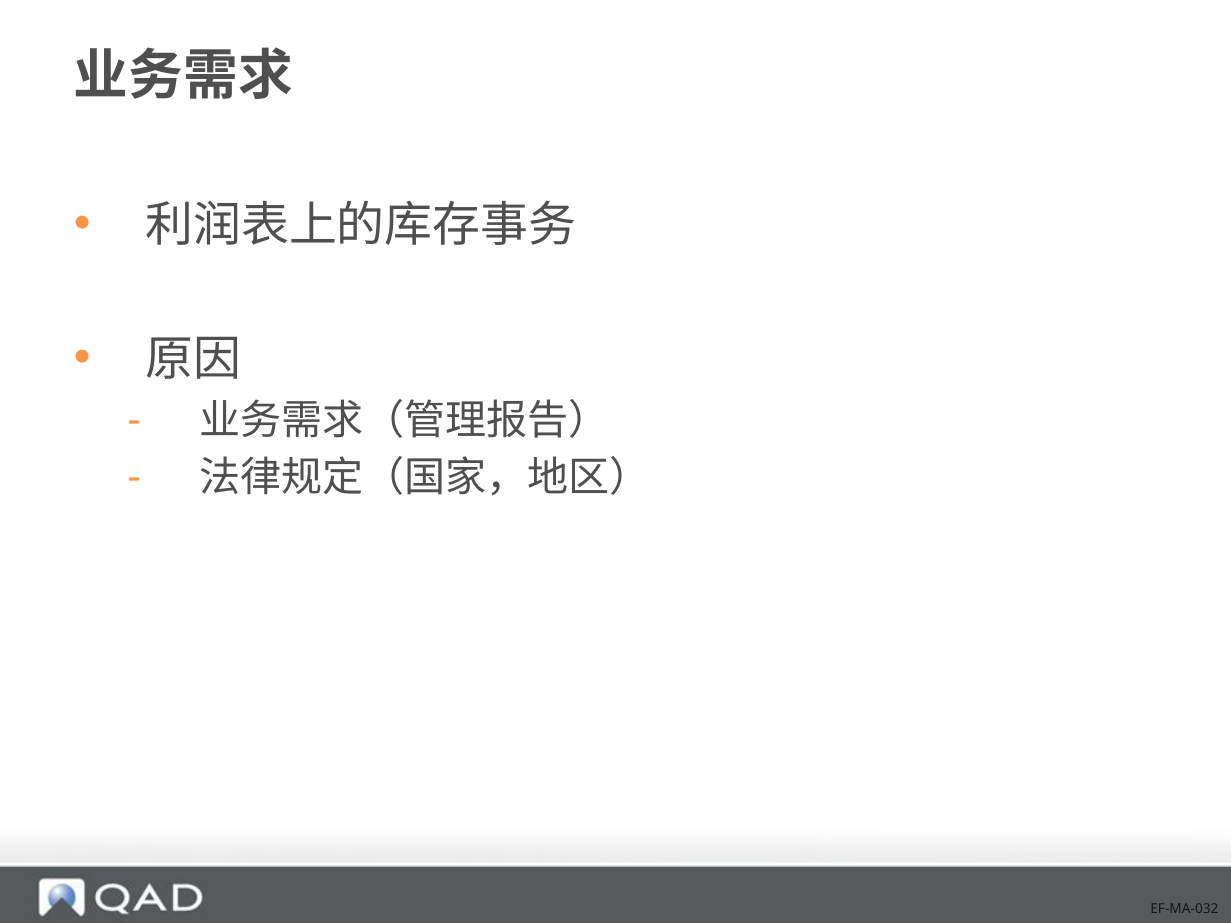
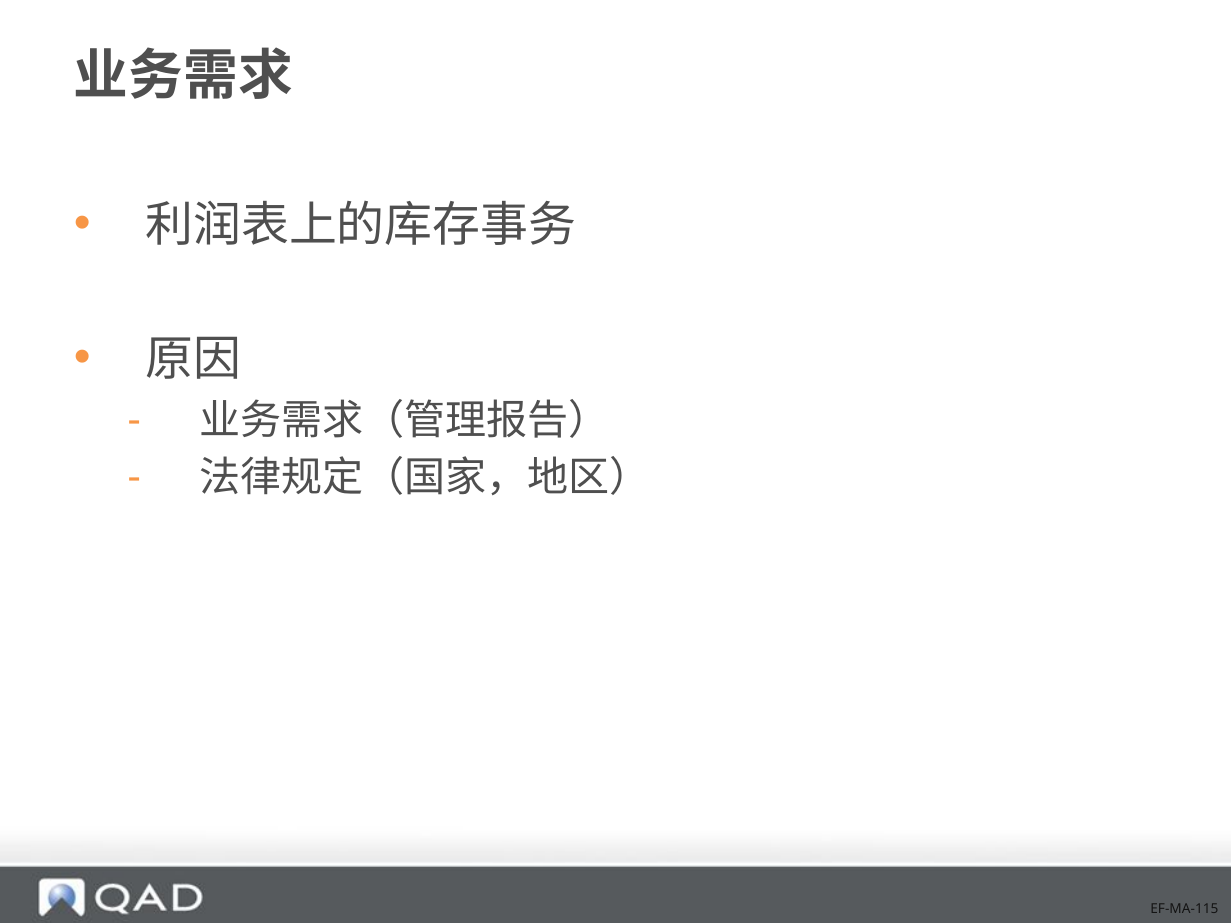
EF-MA-032: EF-MA-032 -> EF-MA-115
